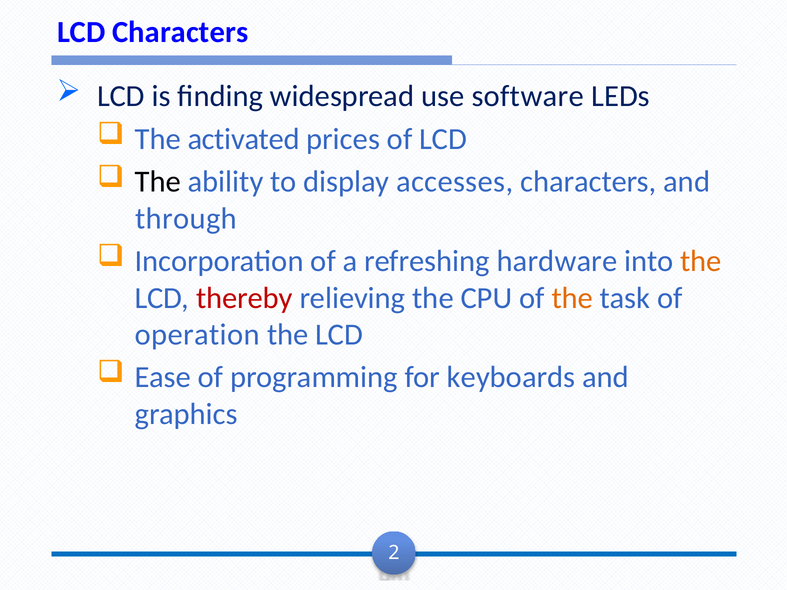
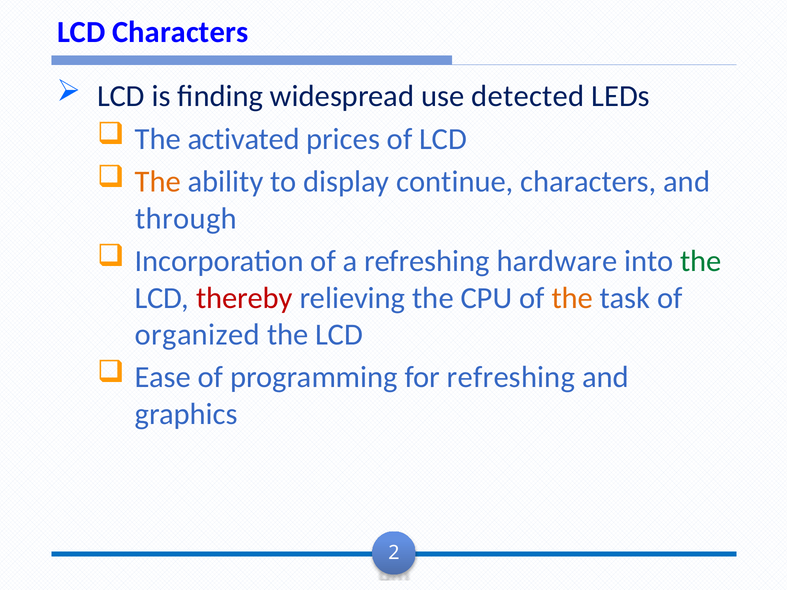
software: software -> detected
The at (158, 182) colour: black -> orange
accesses: accesses -> continue
the at (701, 261) colour: orange -> green
operation: operation -> organized
for keyboards: keyboards -> refreshing
